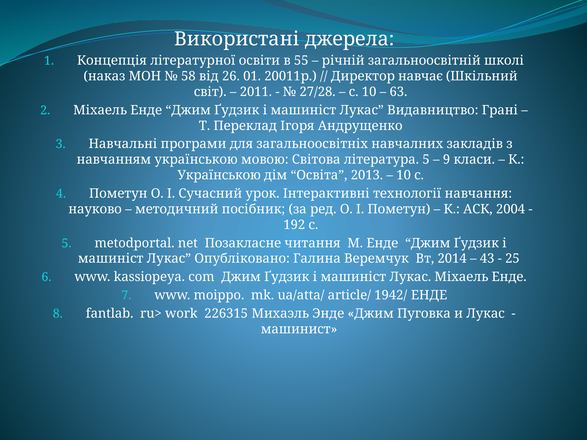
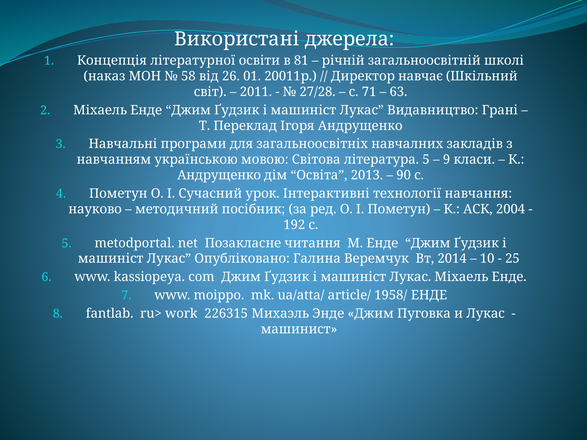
55: 55 -> 81
с 10: 10 -> 71
Українською at (219, 175): Українською -> Андрущенко
10 at (404, 175): 10 -> 90
43: 43 -> 10
1942/: 1942/ -> 1958/
